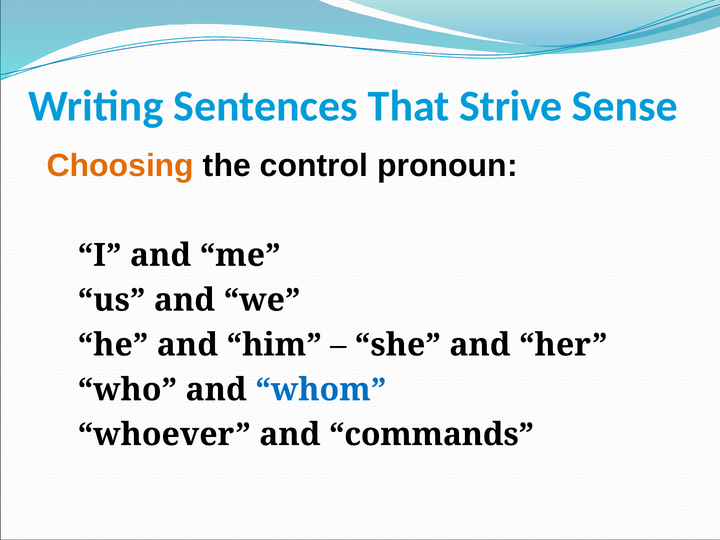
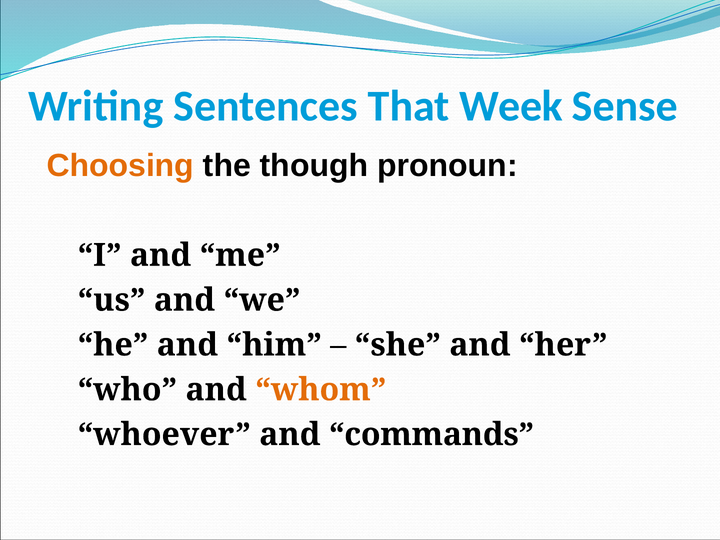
Strive: Strive -> Week
control: control -> though
whom colour: blue -> orange
